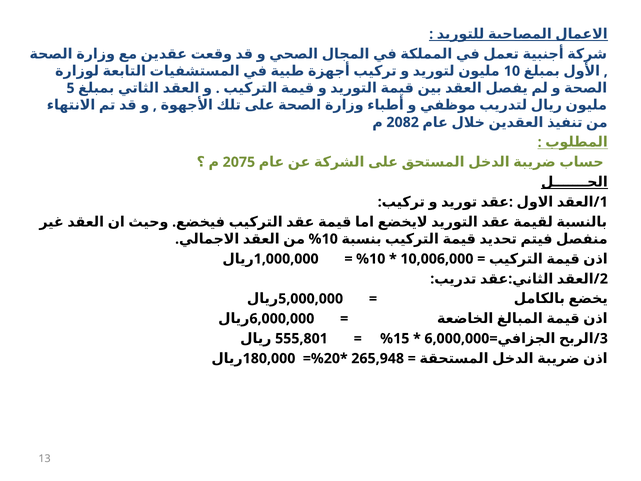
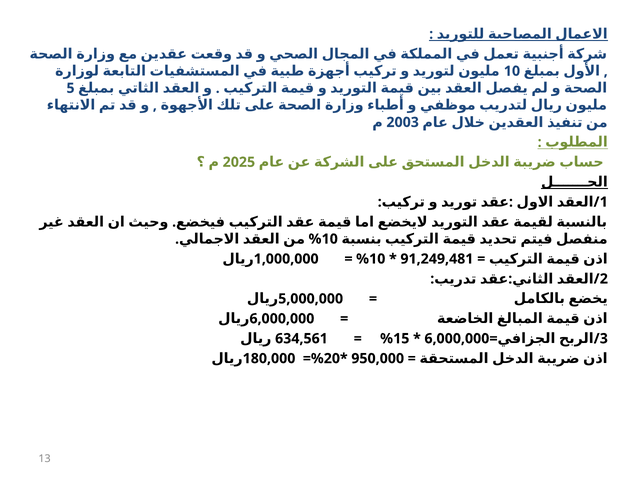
2082: 2082 -> 2003
2075: 2075 -> 2025
10,006,000: 10,006,000 -> 91,249,481
555,801: 555,801 -> 634,561
265,948: 265,948 -> 950,000
